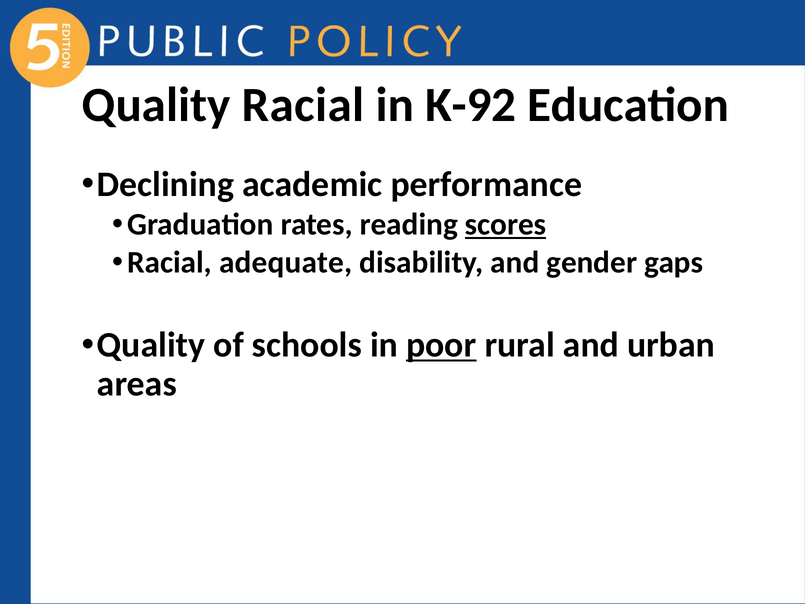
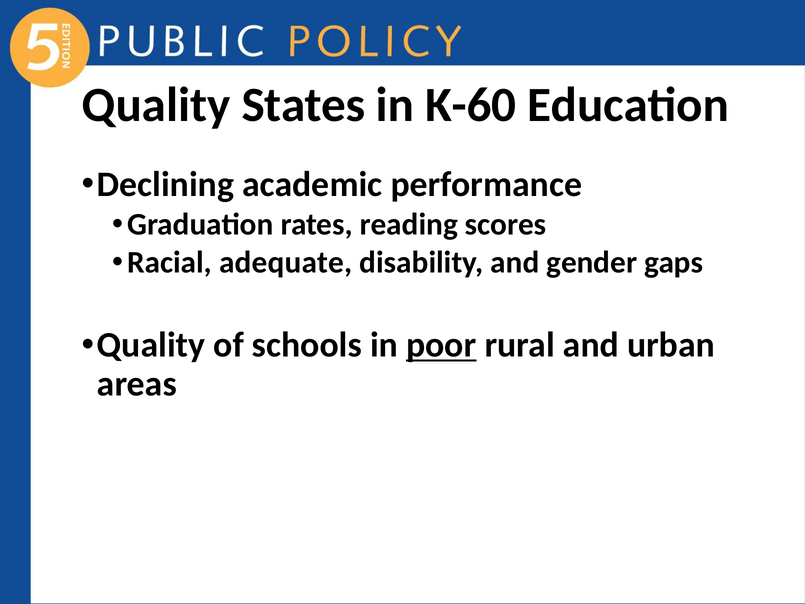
Quality Racial: Racial -> States
K-92: K-92 -> K-60
scores underline: present -> none
